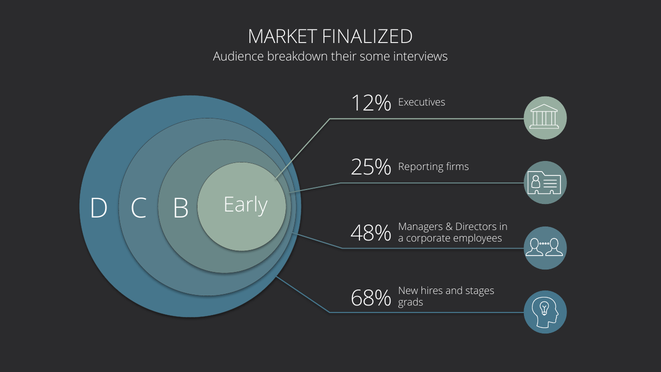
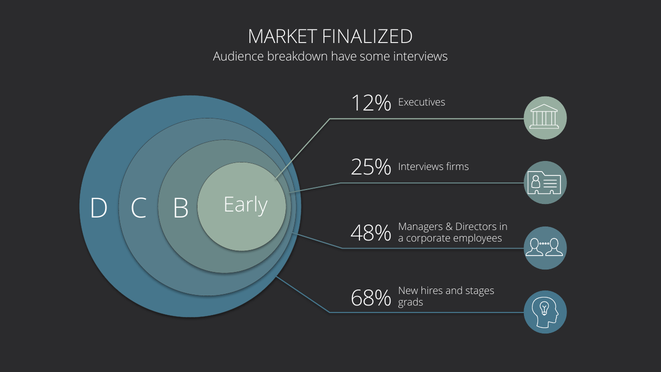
their: their -> have
25% Reporting: Reporting -> Interviews
